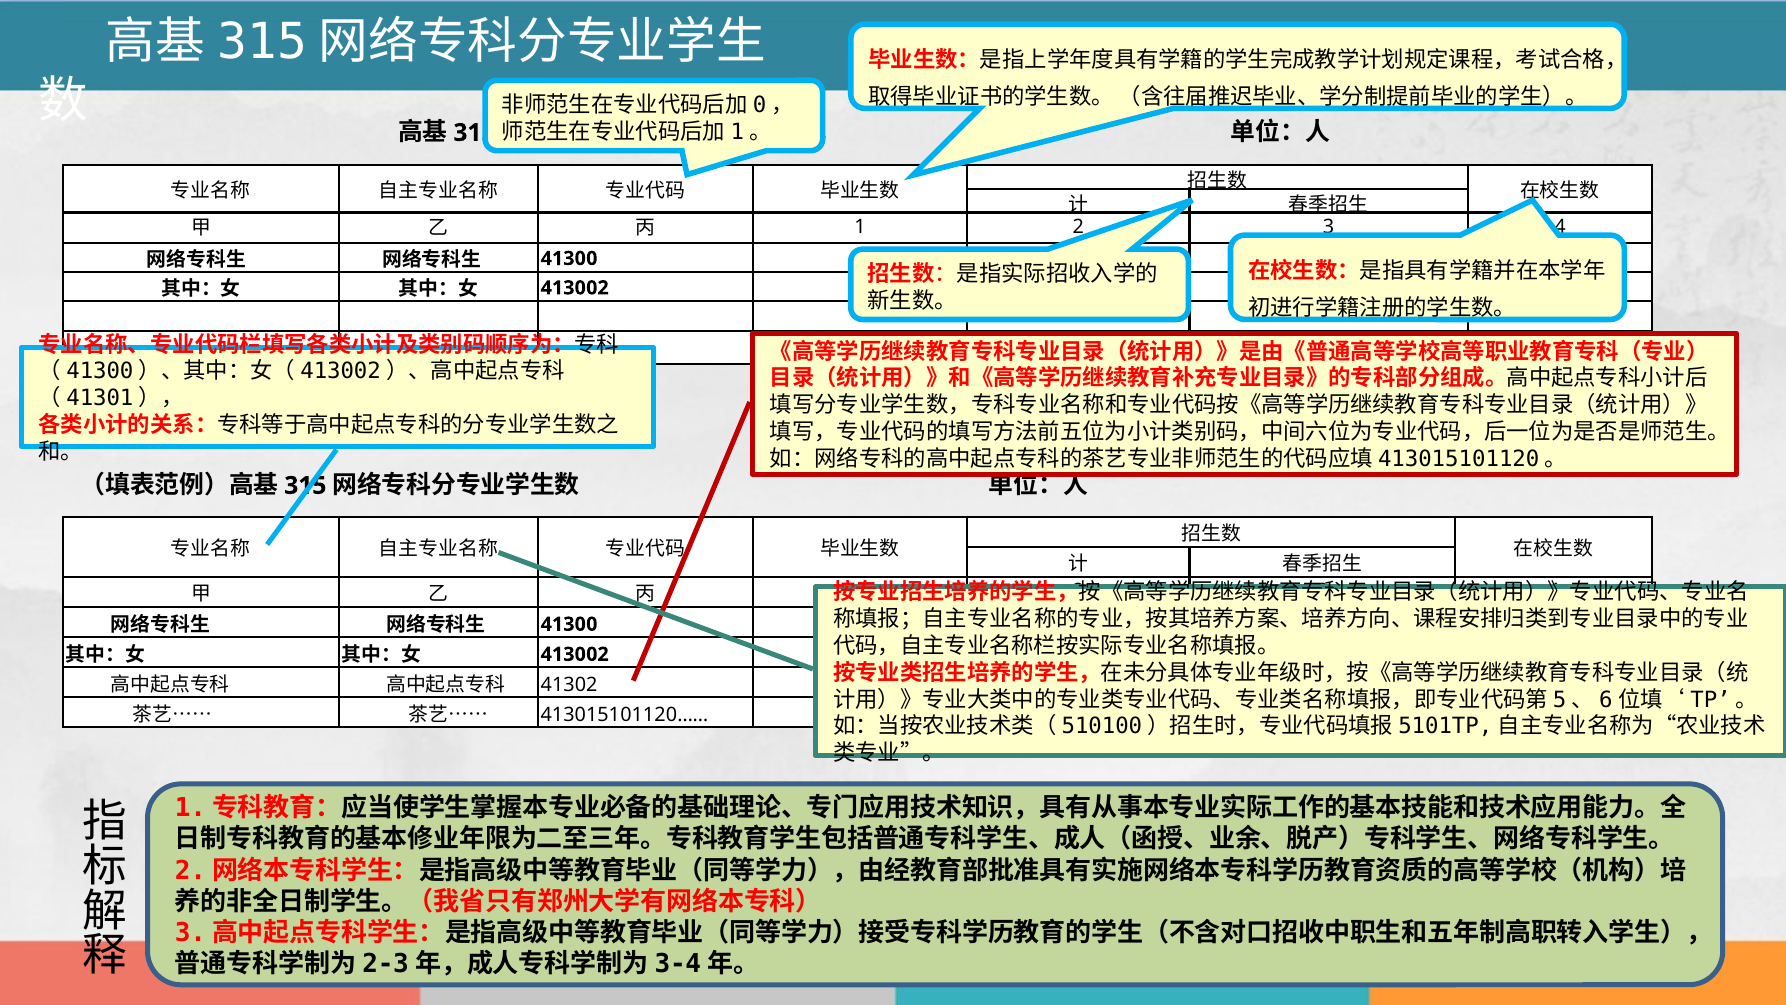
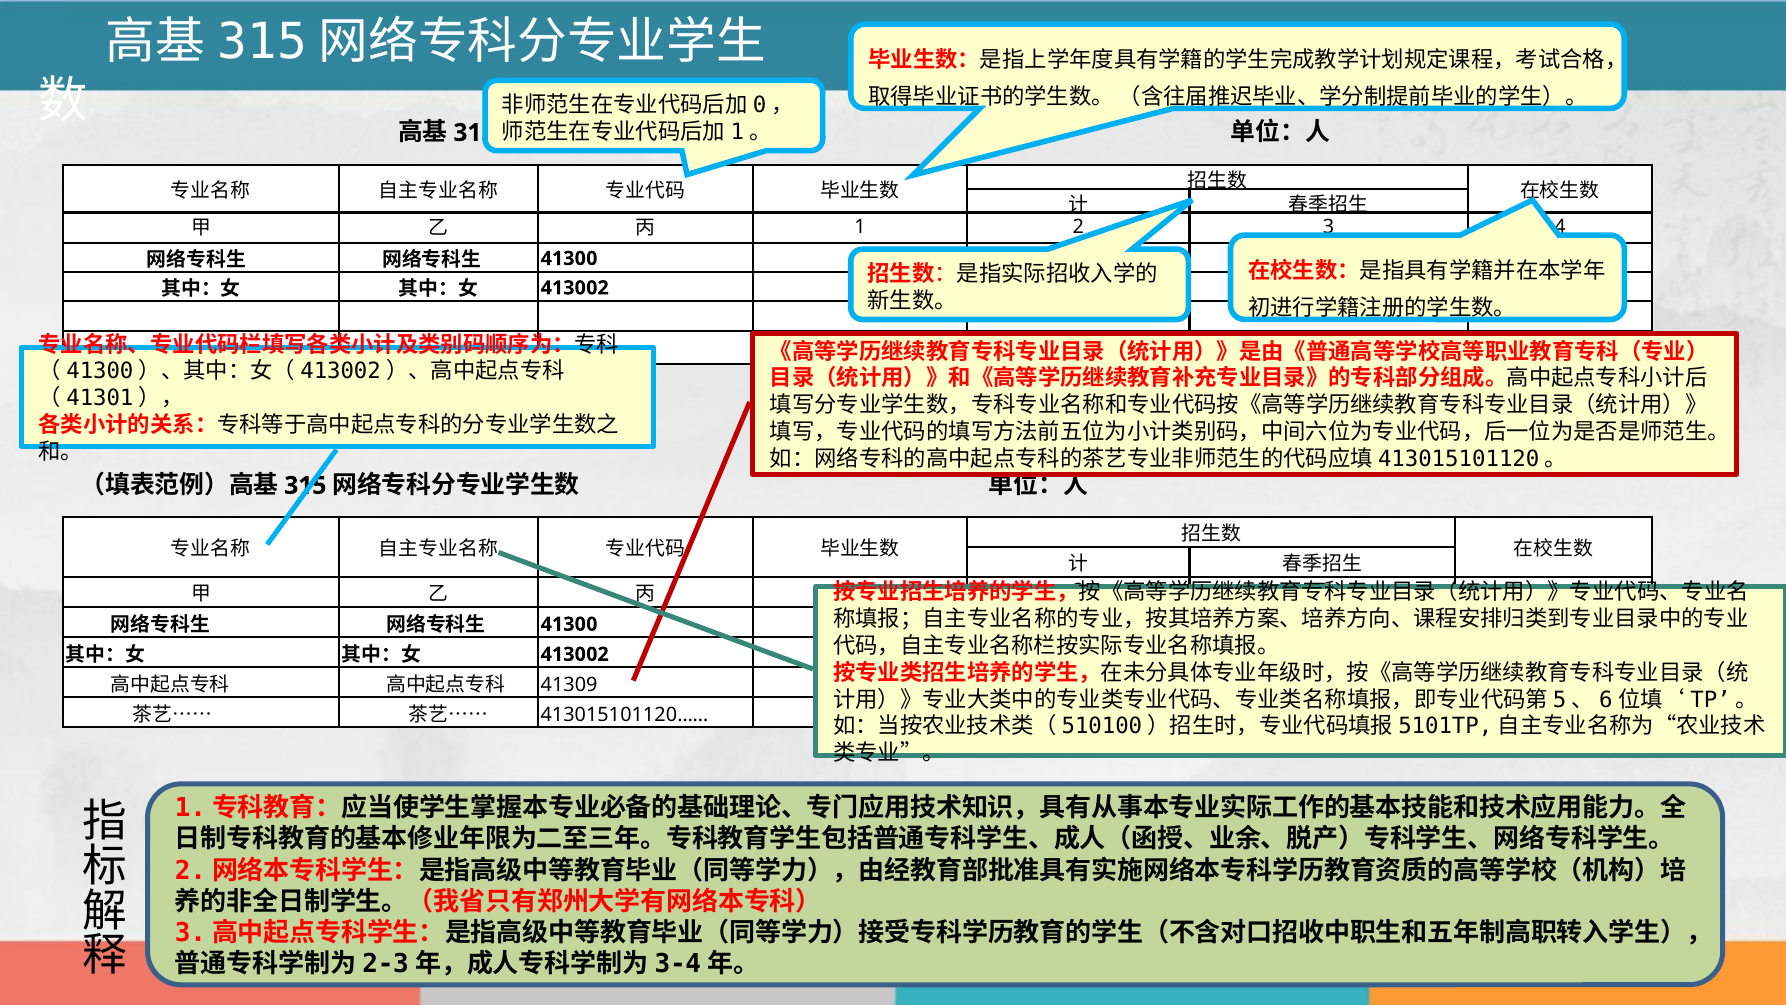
41302: 41302 -> 41309
